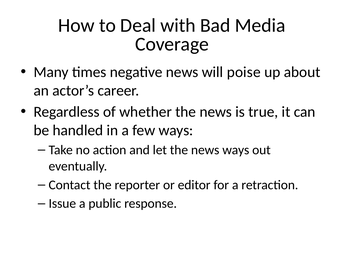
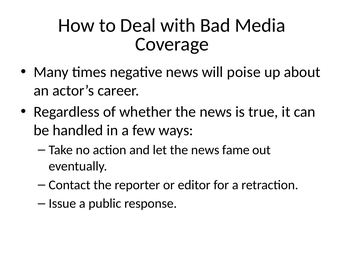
news ways: ways -> fame
